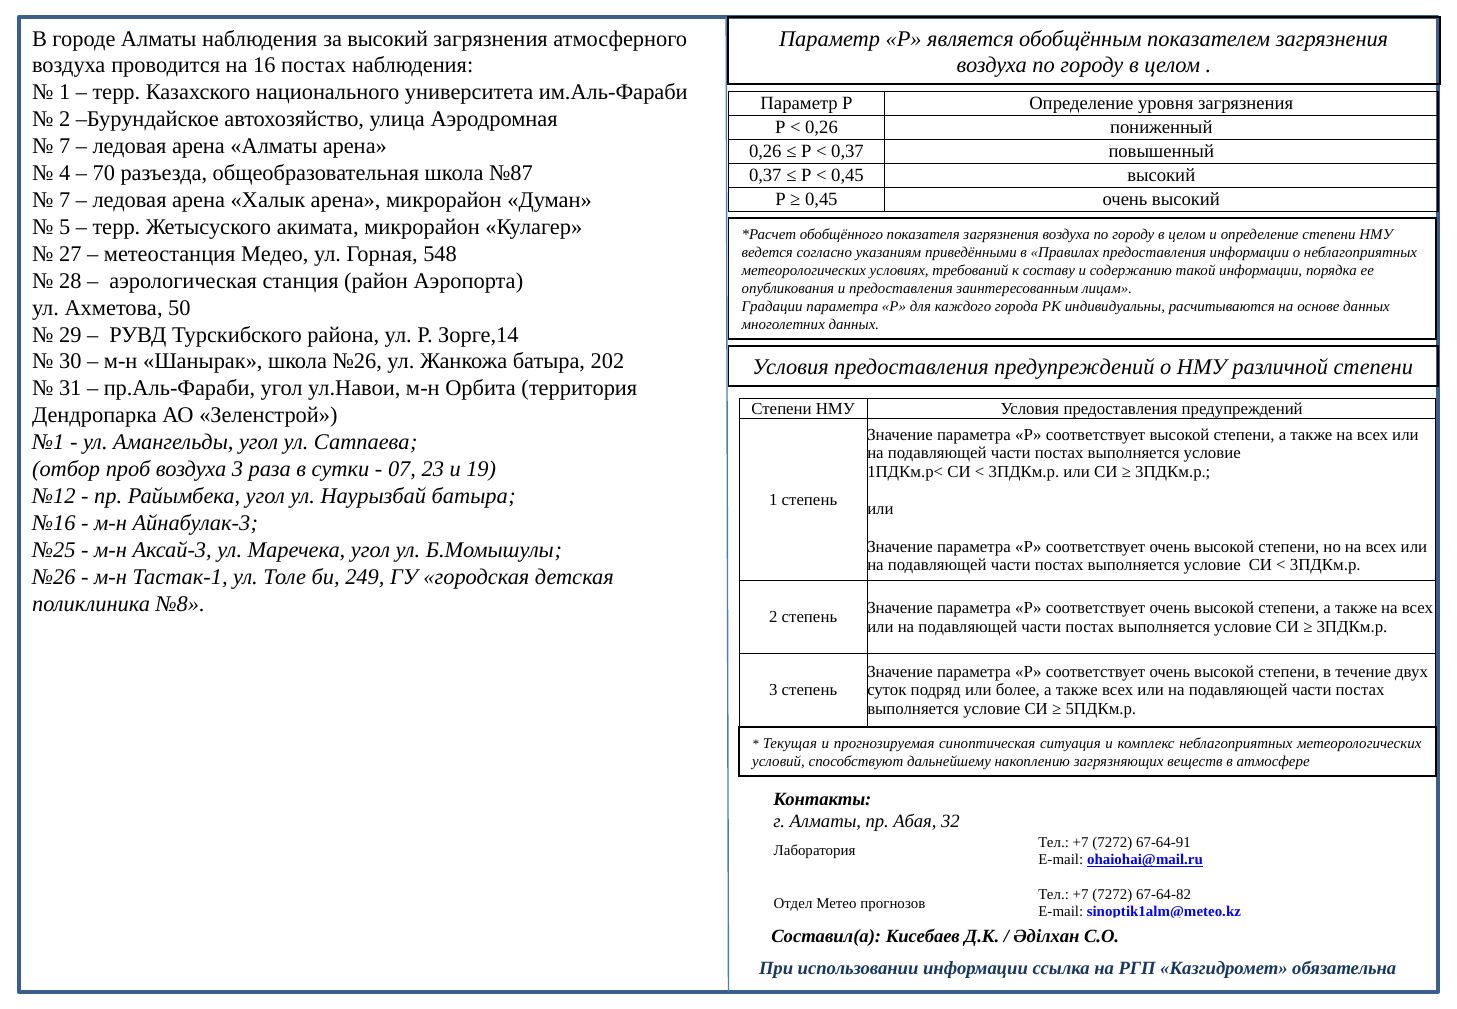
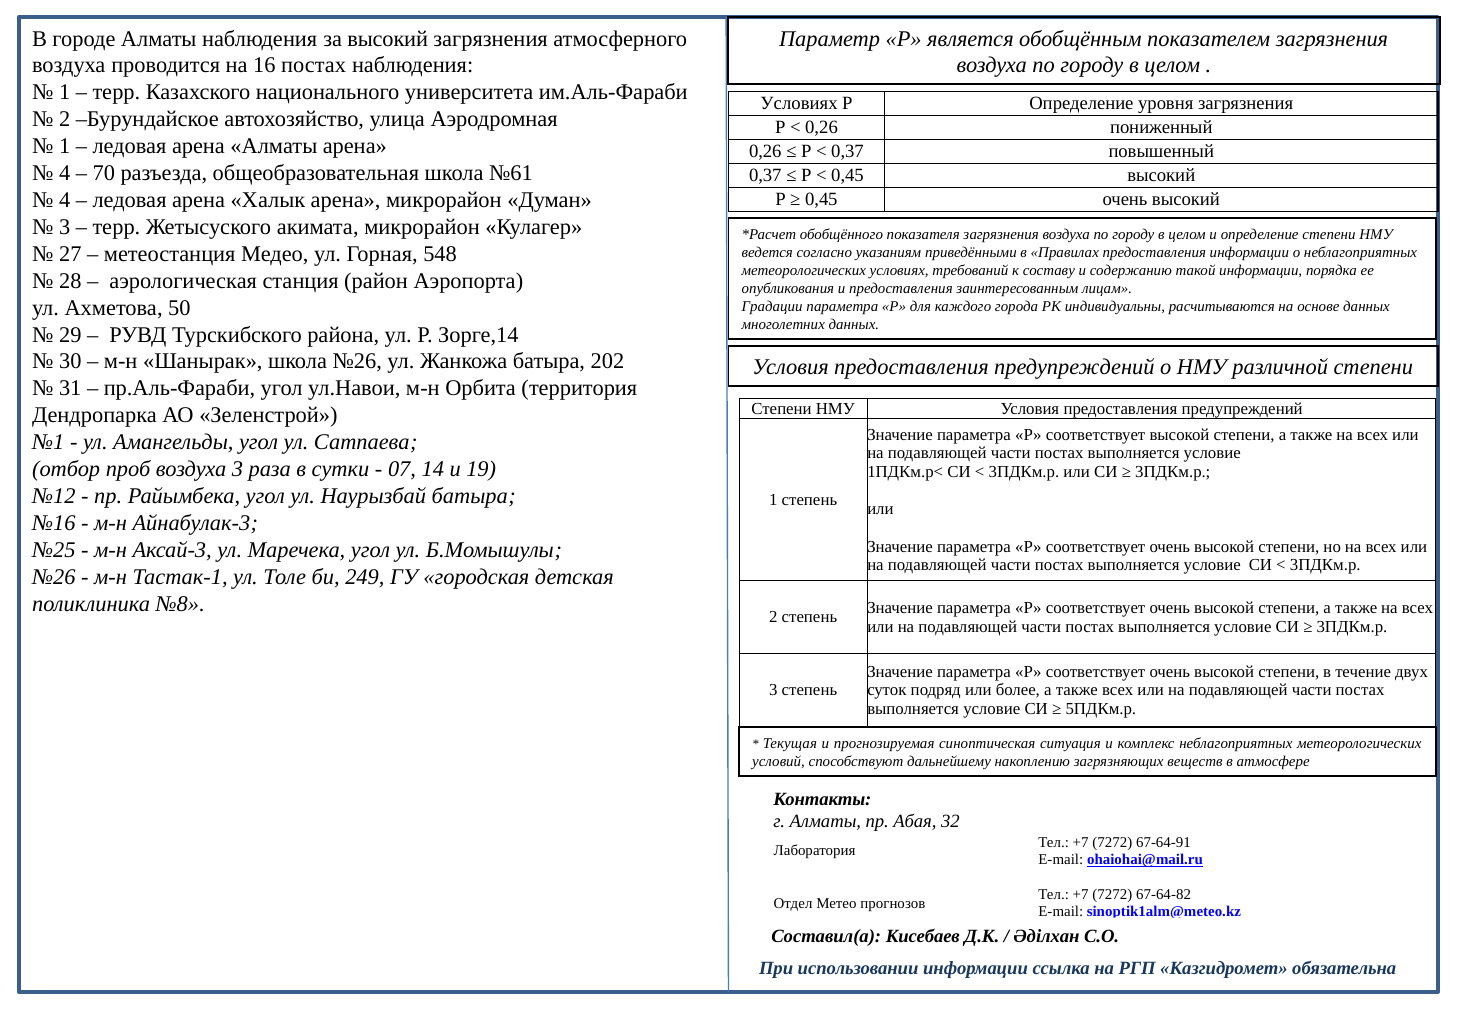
Параметр at (799, 103): Параметр -> Условиях
7 at (65, 146): 7 -> 1
№87: №87 -> №61
7 at (65, 200): 7 -> 4
5 at (65, 227): 5 -> 3
23: 23 -> 14
